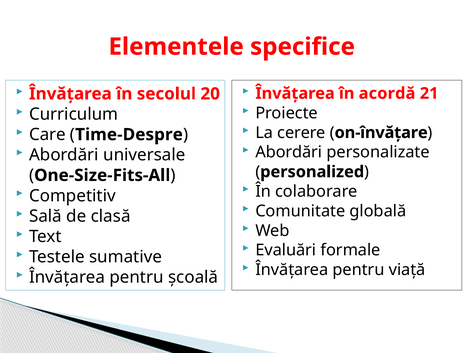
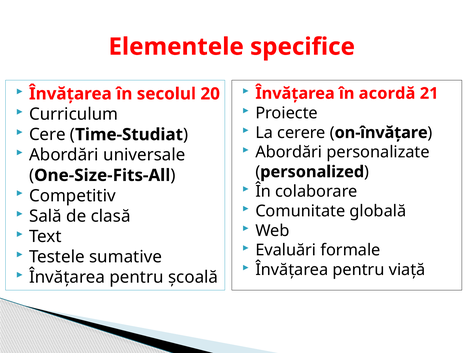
Care: Care -> Cere
Time-Despre: Time-Despre -> Time-Studiat
